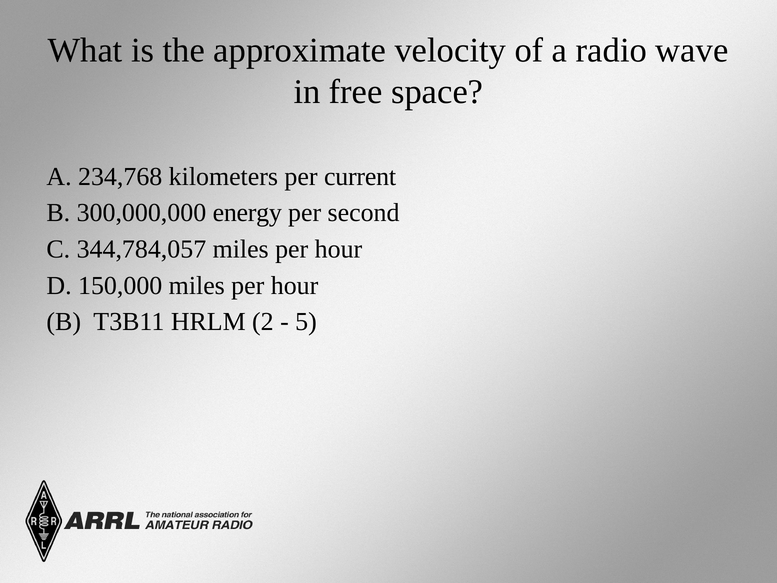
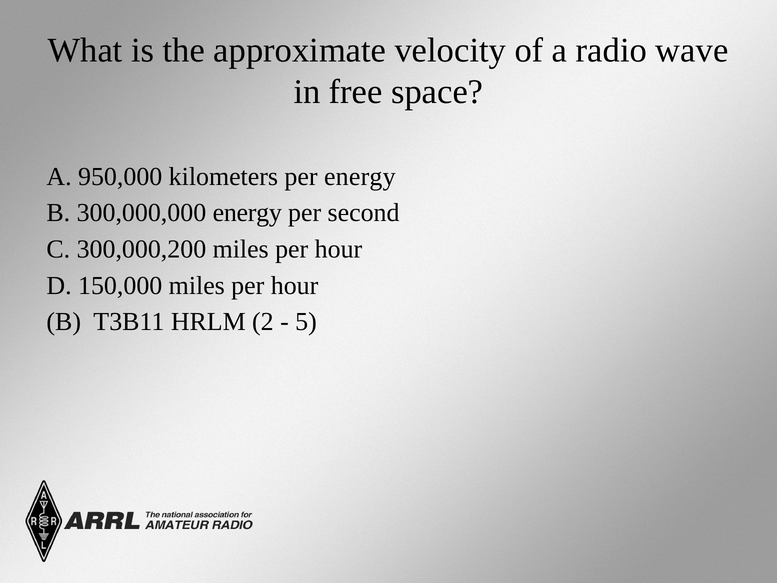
234,768: 234,768 -> 950,000
per current: current -> energy
344,784,057: 344,784,057 -> 300,000,200
